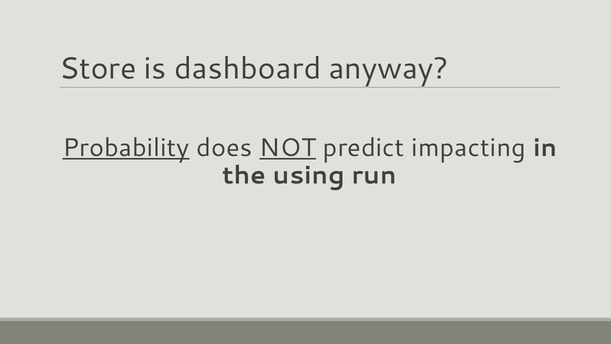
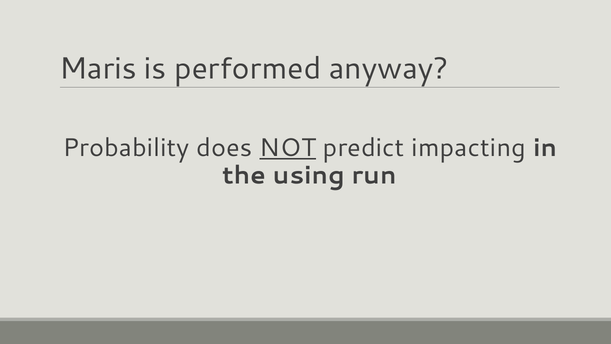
Store: Store -> Maris
dashboard: dashboard -> performed
Probability underline: present -> none
